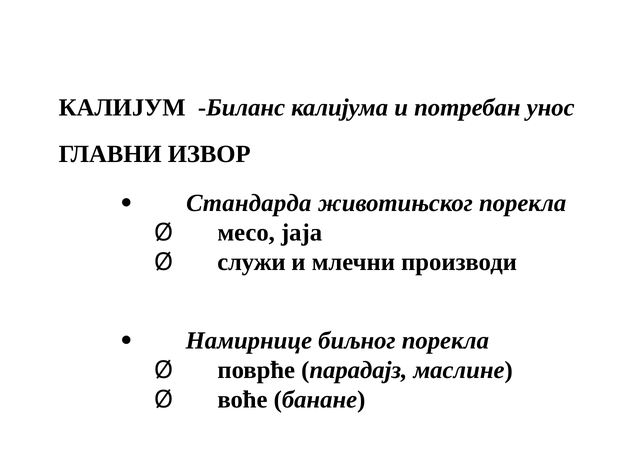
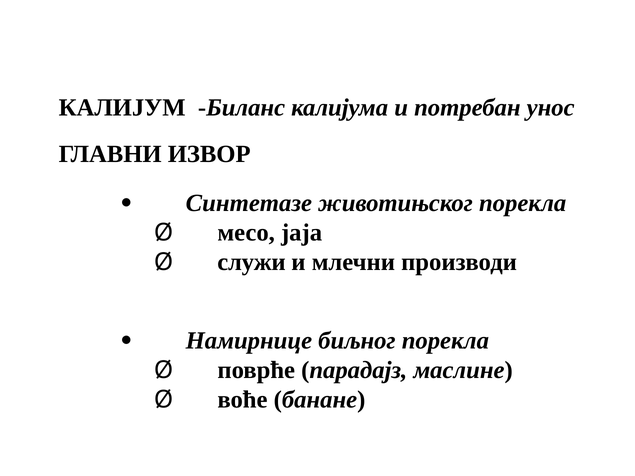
Стандарда: Стандарда -> Синтетазе
